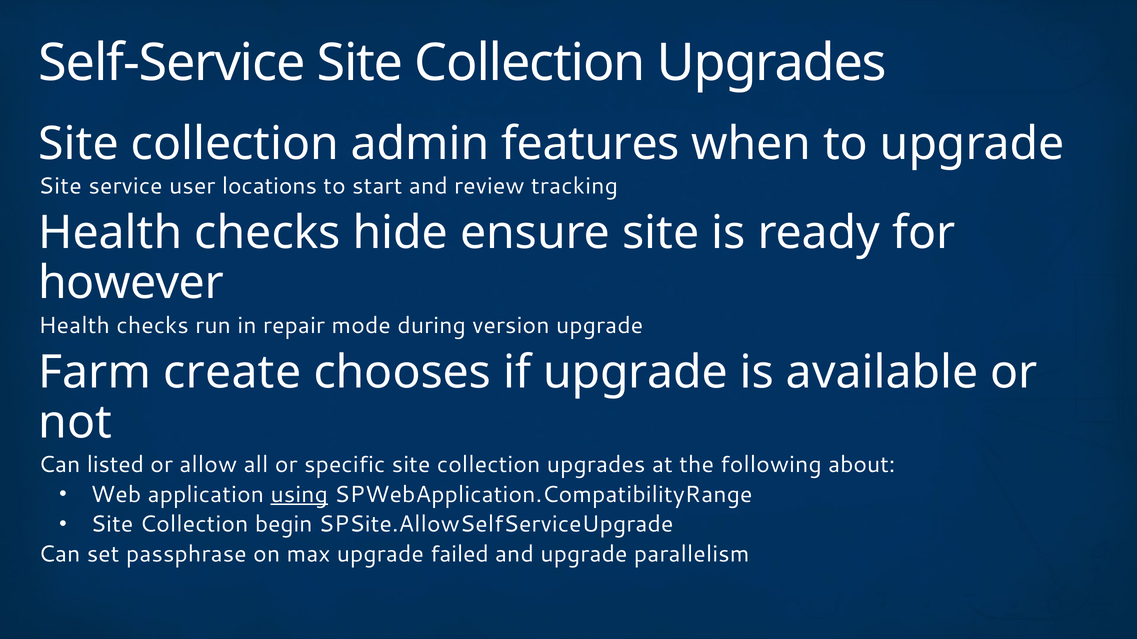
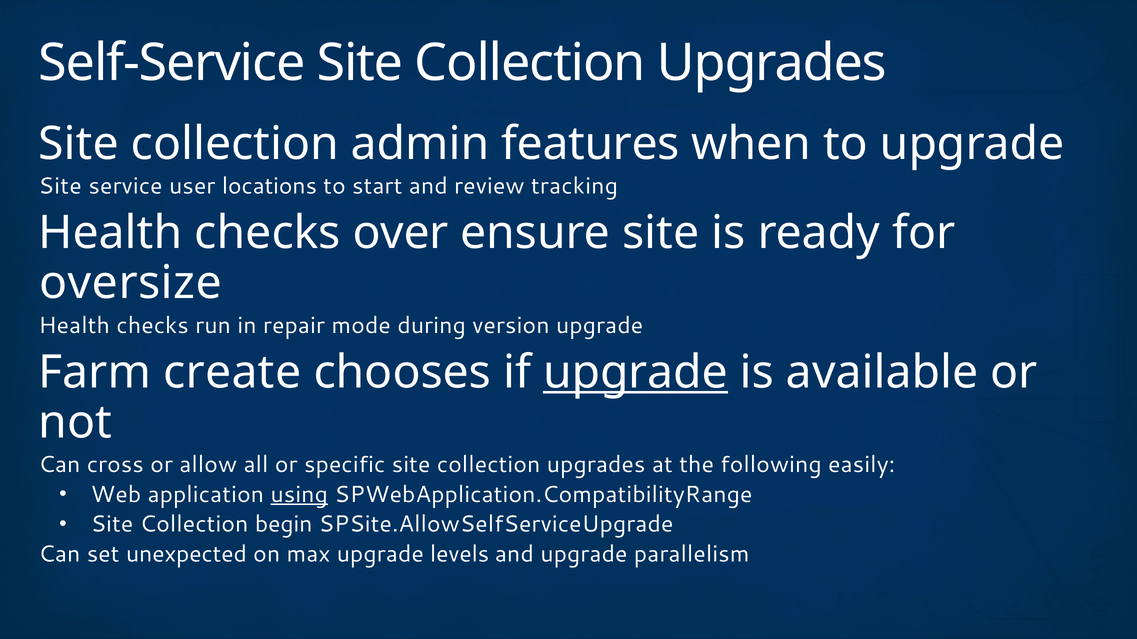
hide: hide -> over
however: however -> oversize
upgrade at (636, 373) underline: none -> present
listed: listed -> cross
about: about -> easily
passphrase: passphrase -> unexpected
failed: failed -> levels
